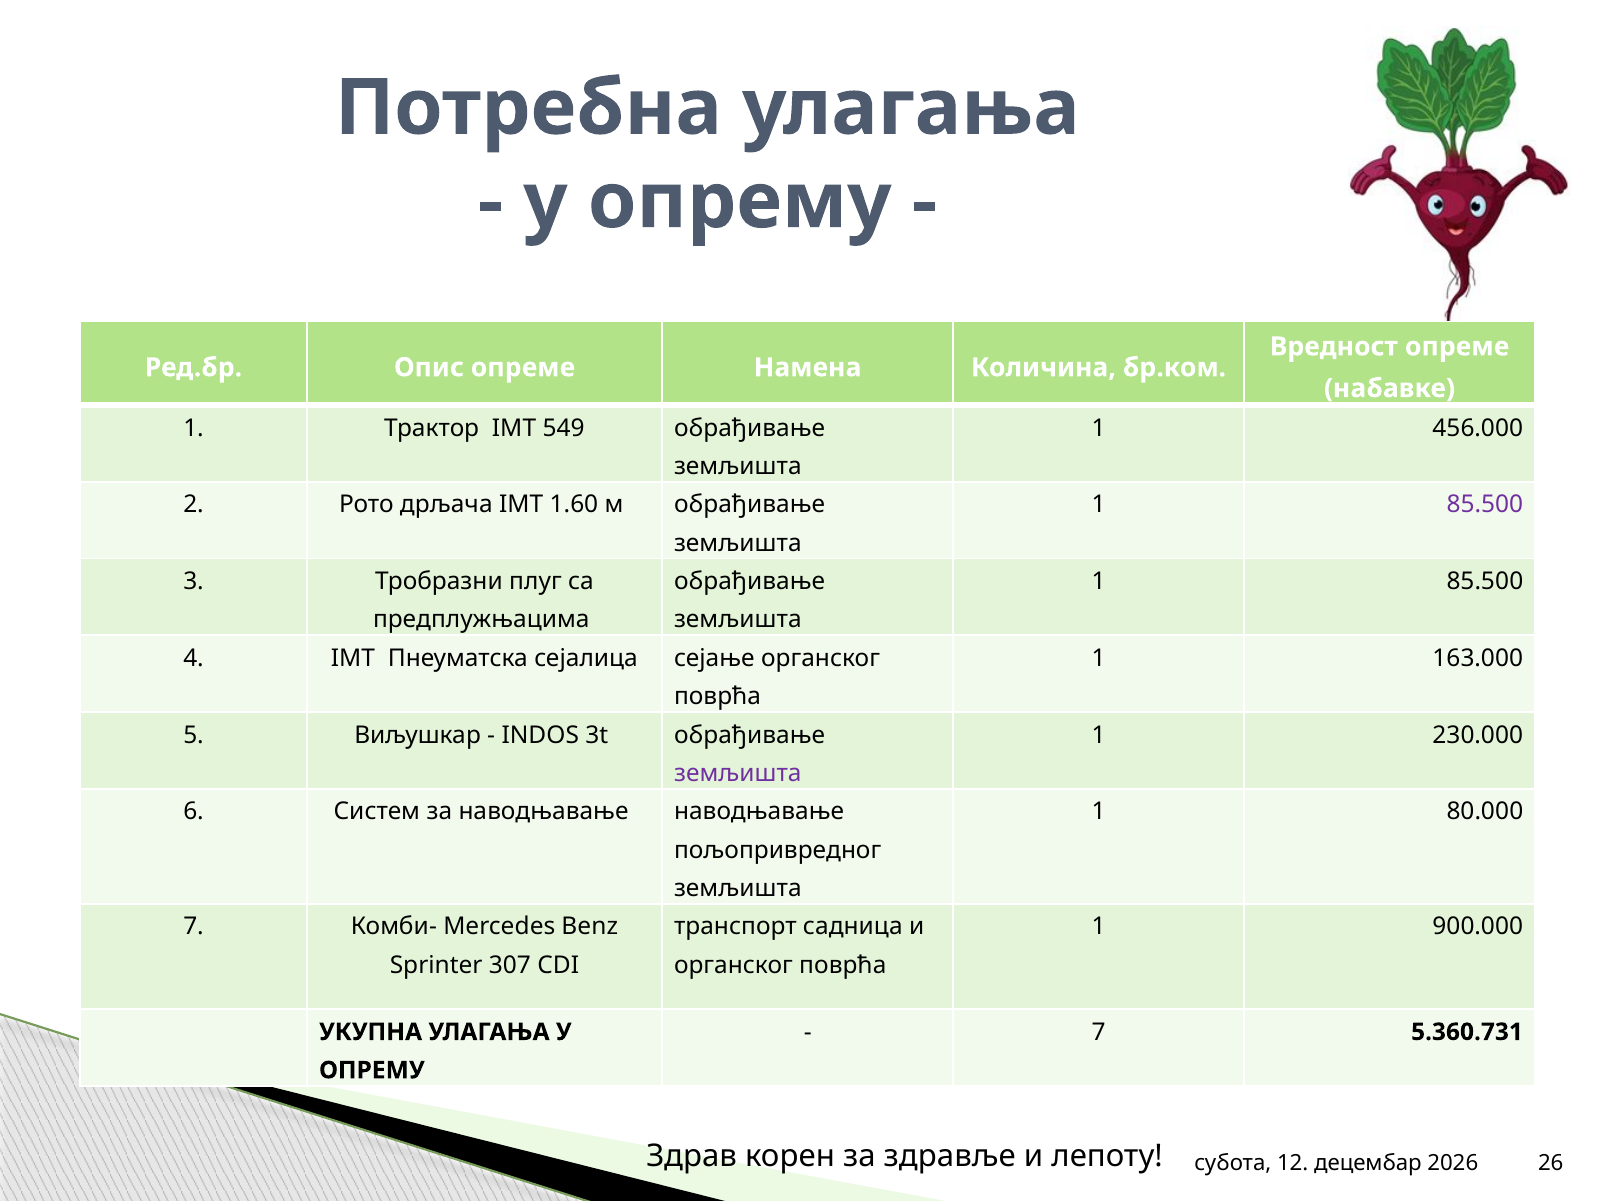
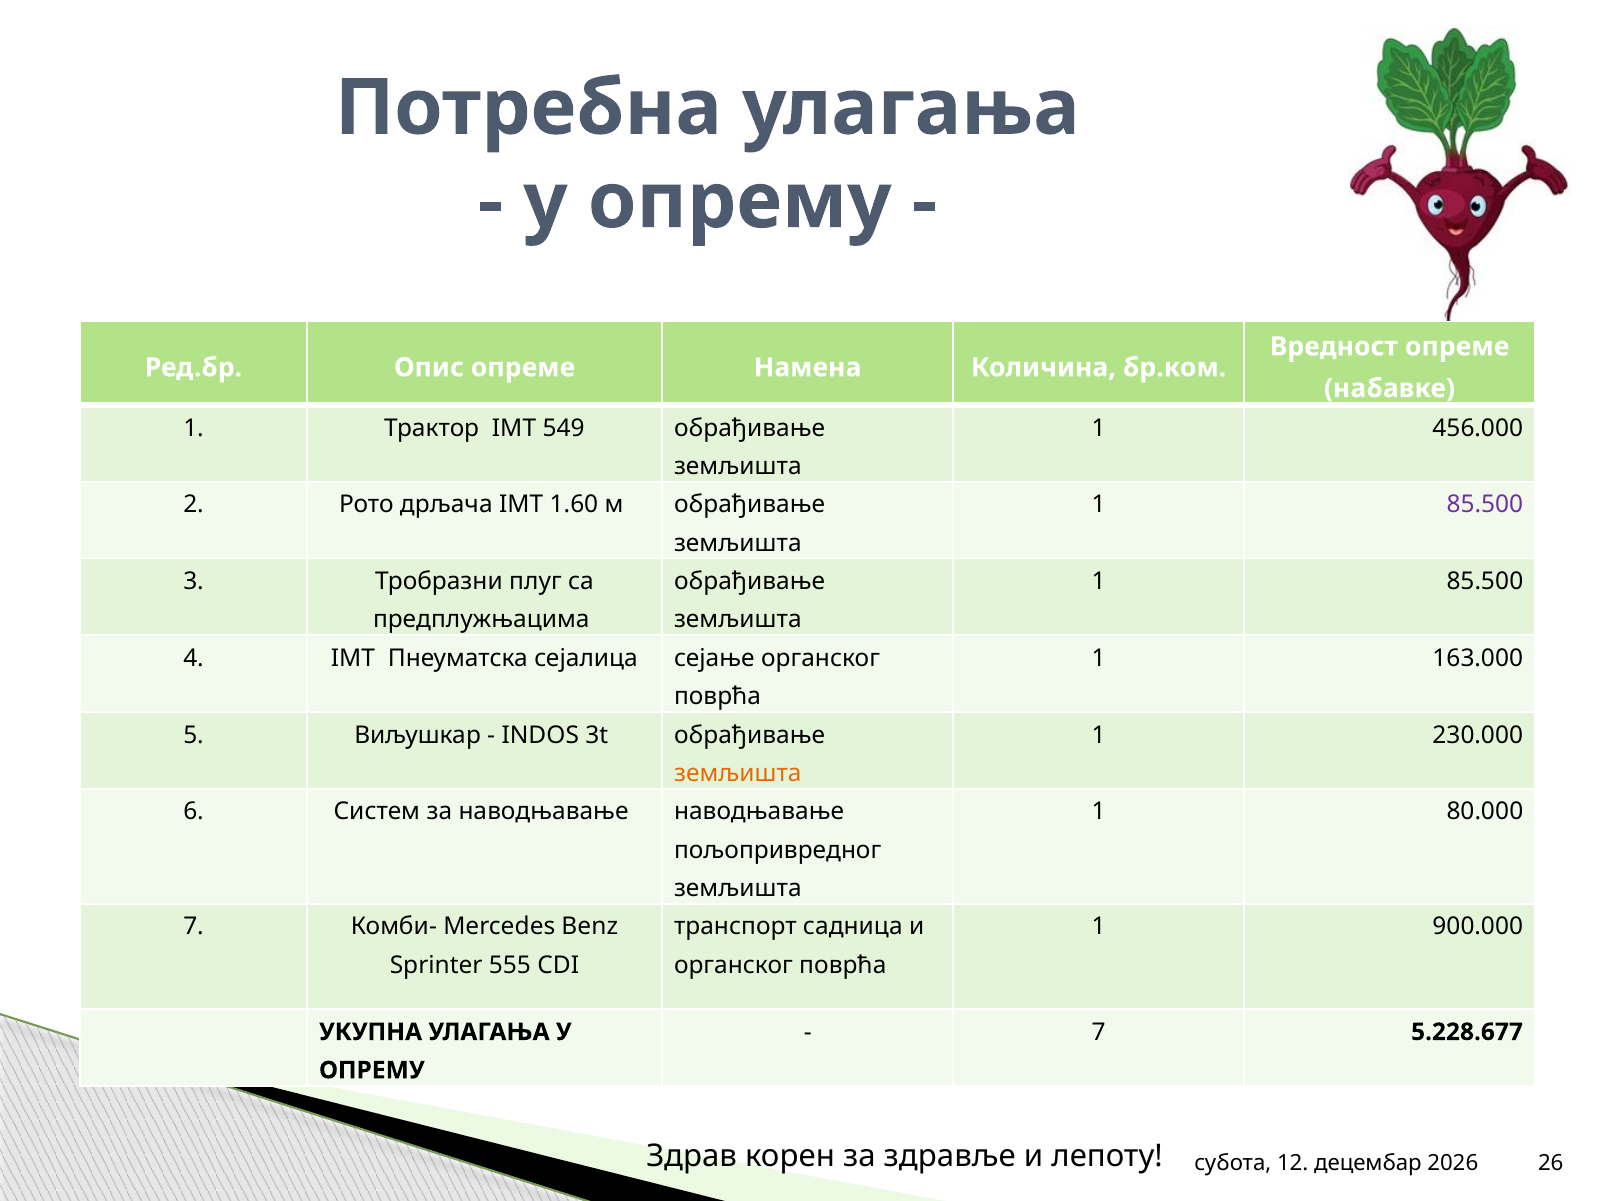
земљишта at (738, 774) colour: purple -> orange
307: 307 -> 555
5.360.731: 5.360.731 -> 5.228.677
